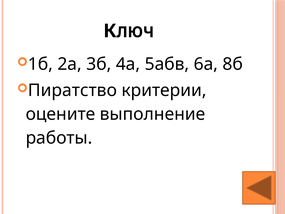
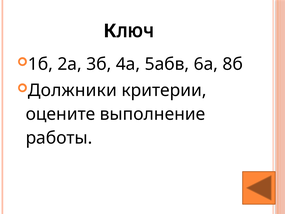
Пиратство: Пиратство -> Должники
